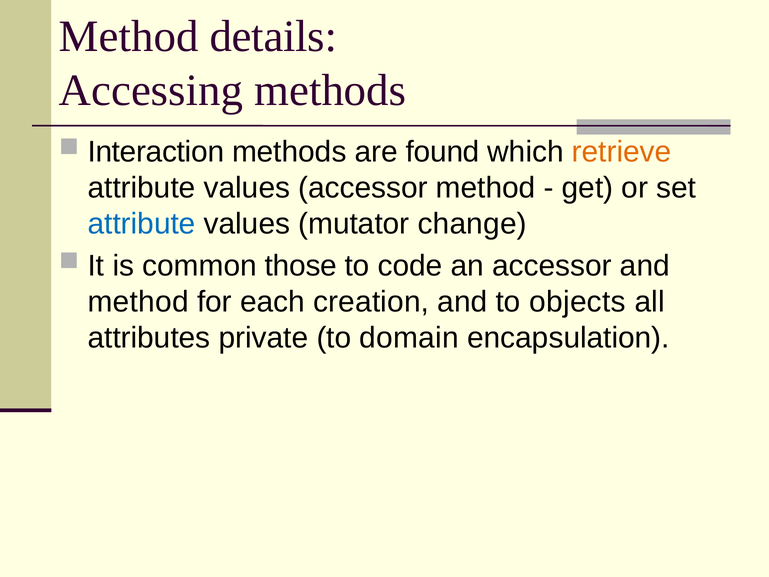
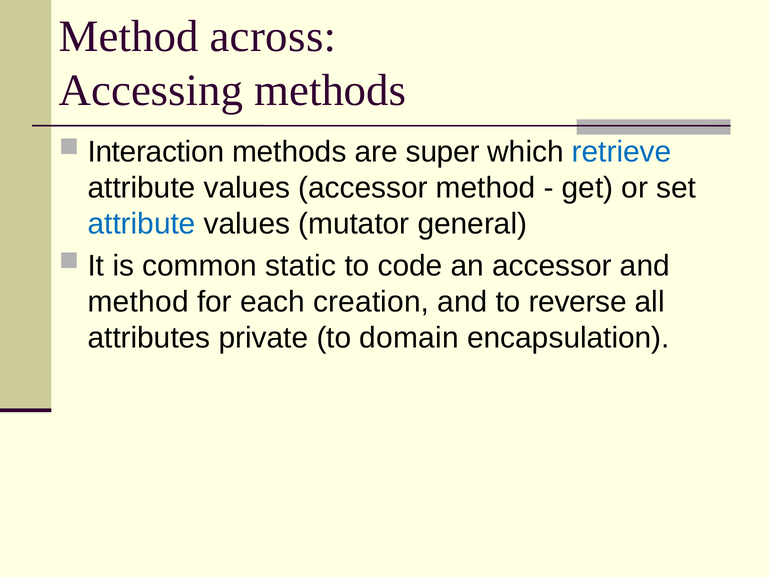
details: details -> across
found: found -> super
retrieve colour: orange -> blue
change: change -> general
those: those -> static
objects: objects -> reverse
